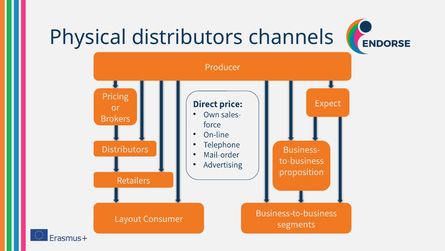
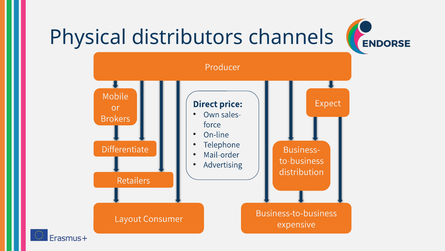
Pricing: Pricing -> Mobile
Distributors at (125, 149): Distributors -> Differentiate
proposition: proposition -> distribution
segments: segments -> expensive
